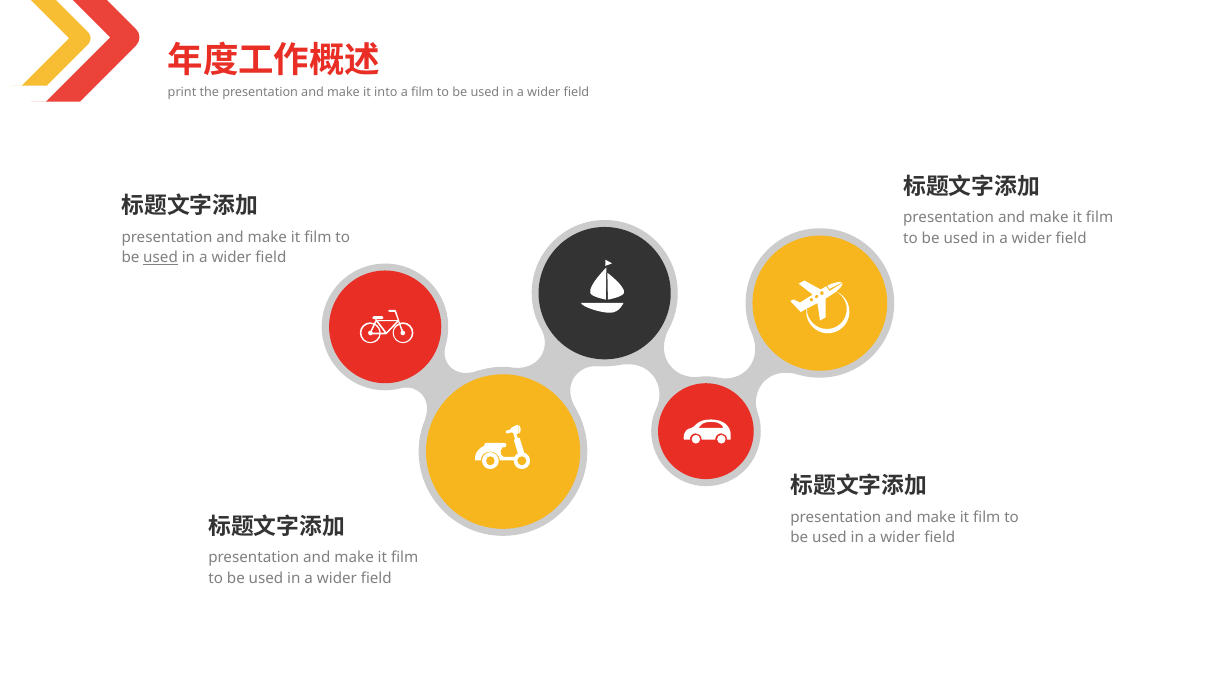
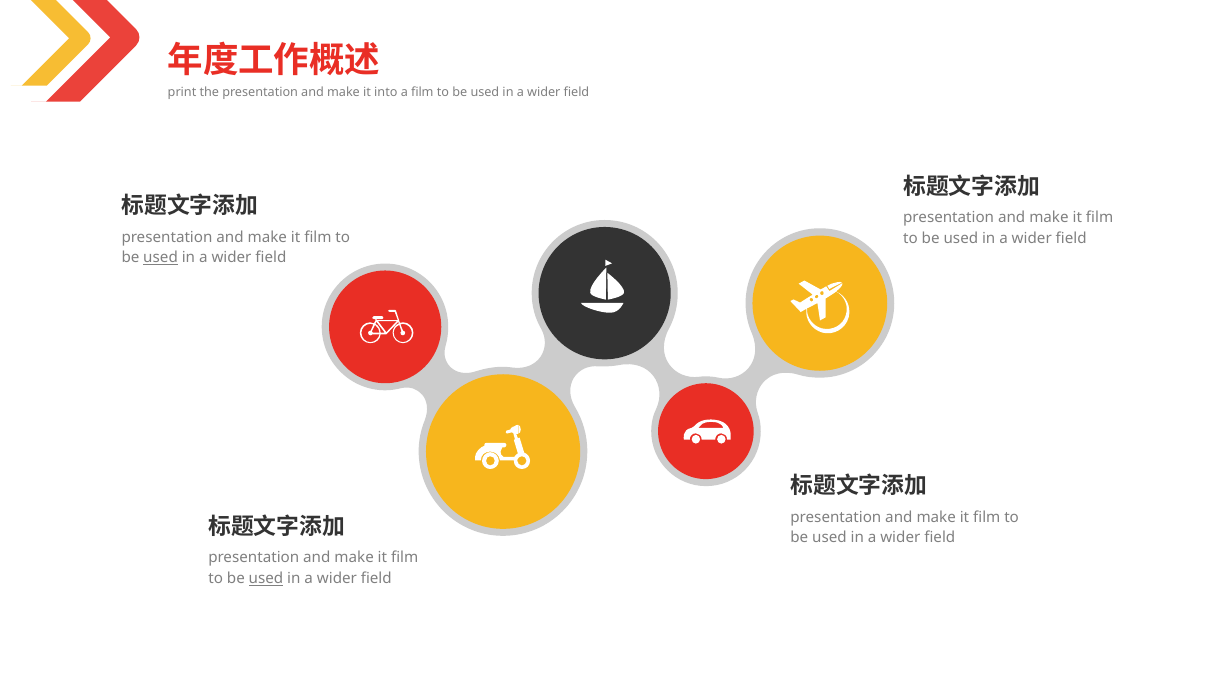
used at (266, 579) underline: none -> present
